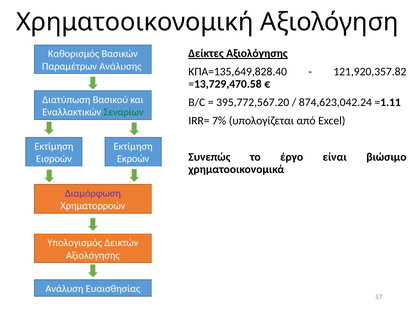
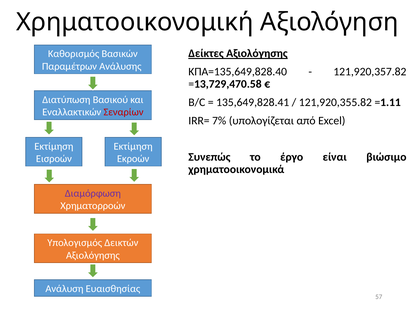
395,772,567.20: 395,772,567.20 -> 135,649,828.41
874,623,042.24: 874,623,042.24 -> 121,920,355.82
Σεναρίων colour: green -> red
